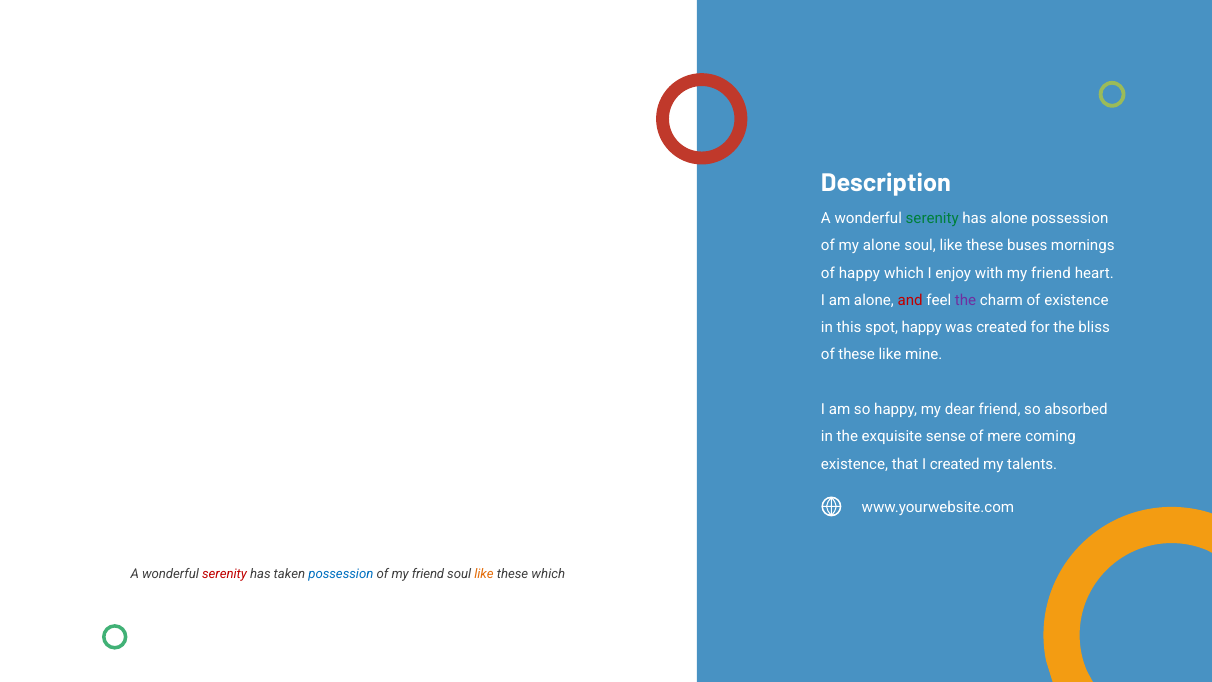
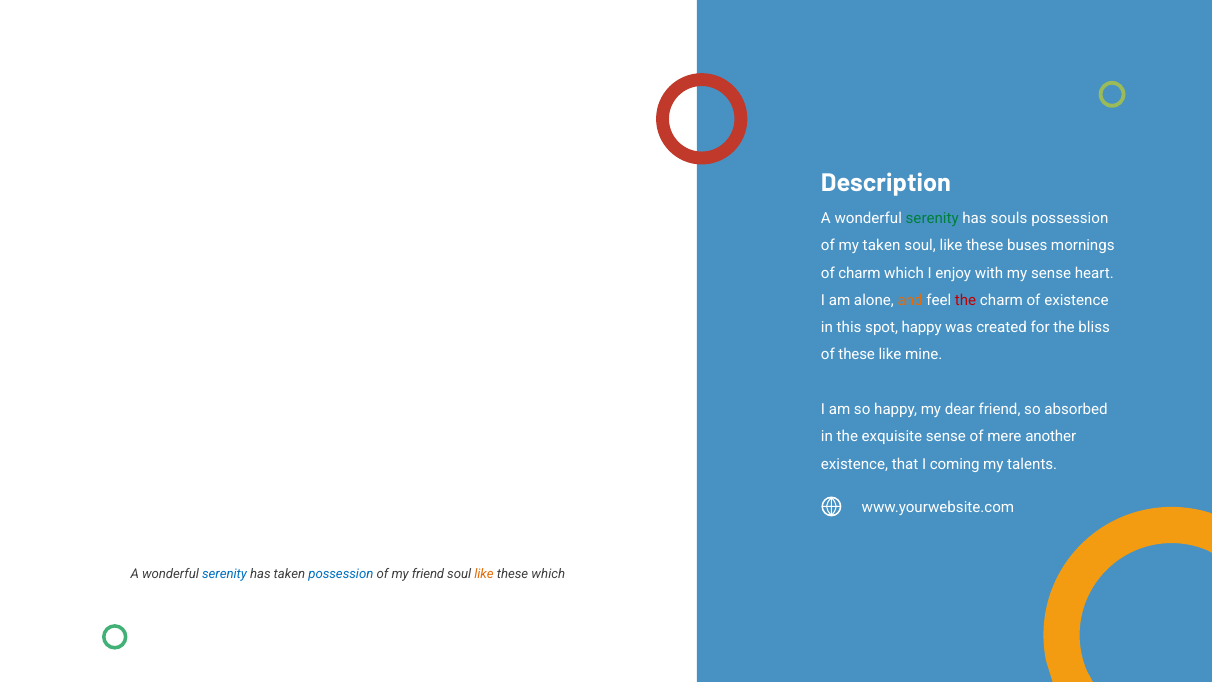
has alone: alone -> souls
my alone: alone -> taken
of happy: happy -> charm
with my friend: friend -> sense
and colour: red -> orange
the at (966, 300) colour: purple -> red
coming: coming -> another
I created: created -> coming
serenity at (224, 574) colour: red -> blue
